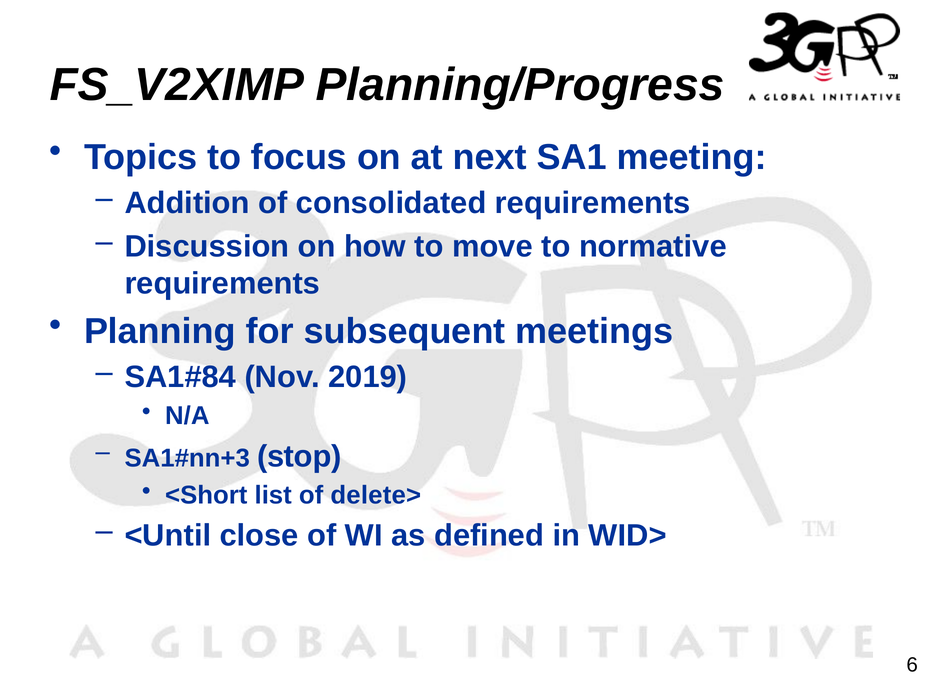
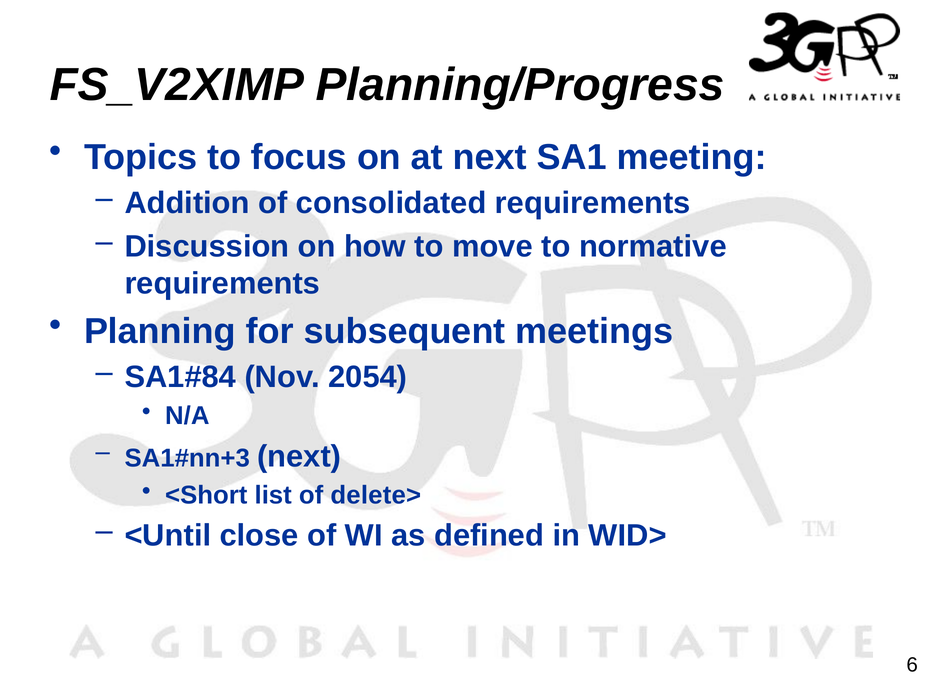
2019: 2019 -> 2054
stop at (299, 457): stop -> next
